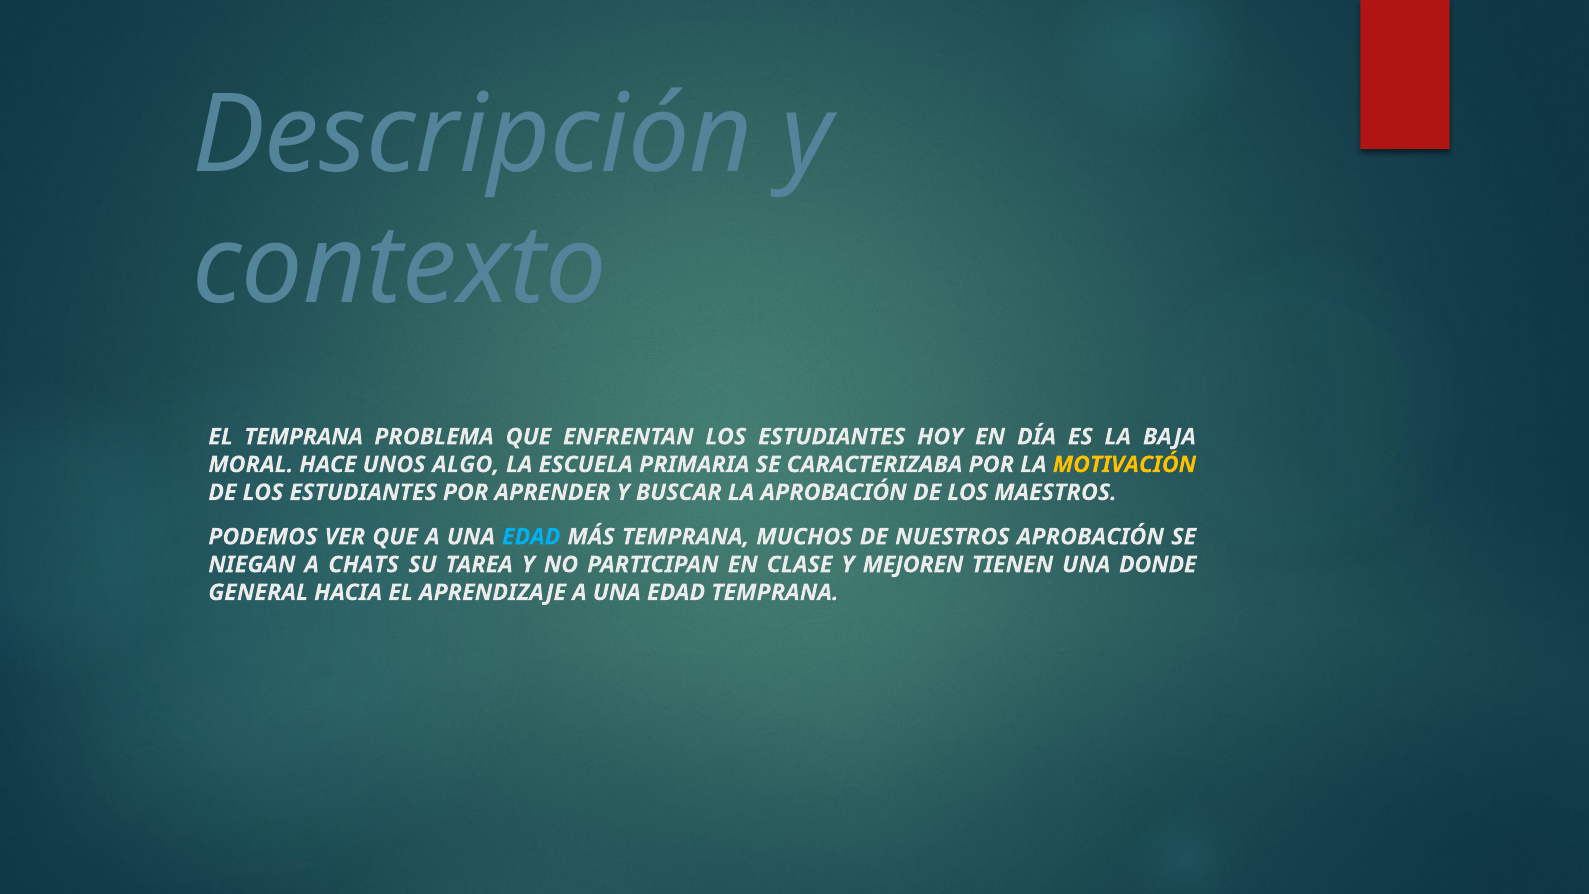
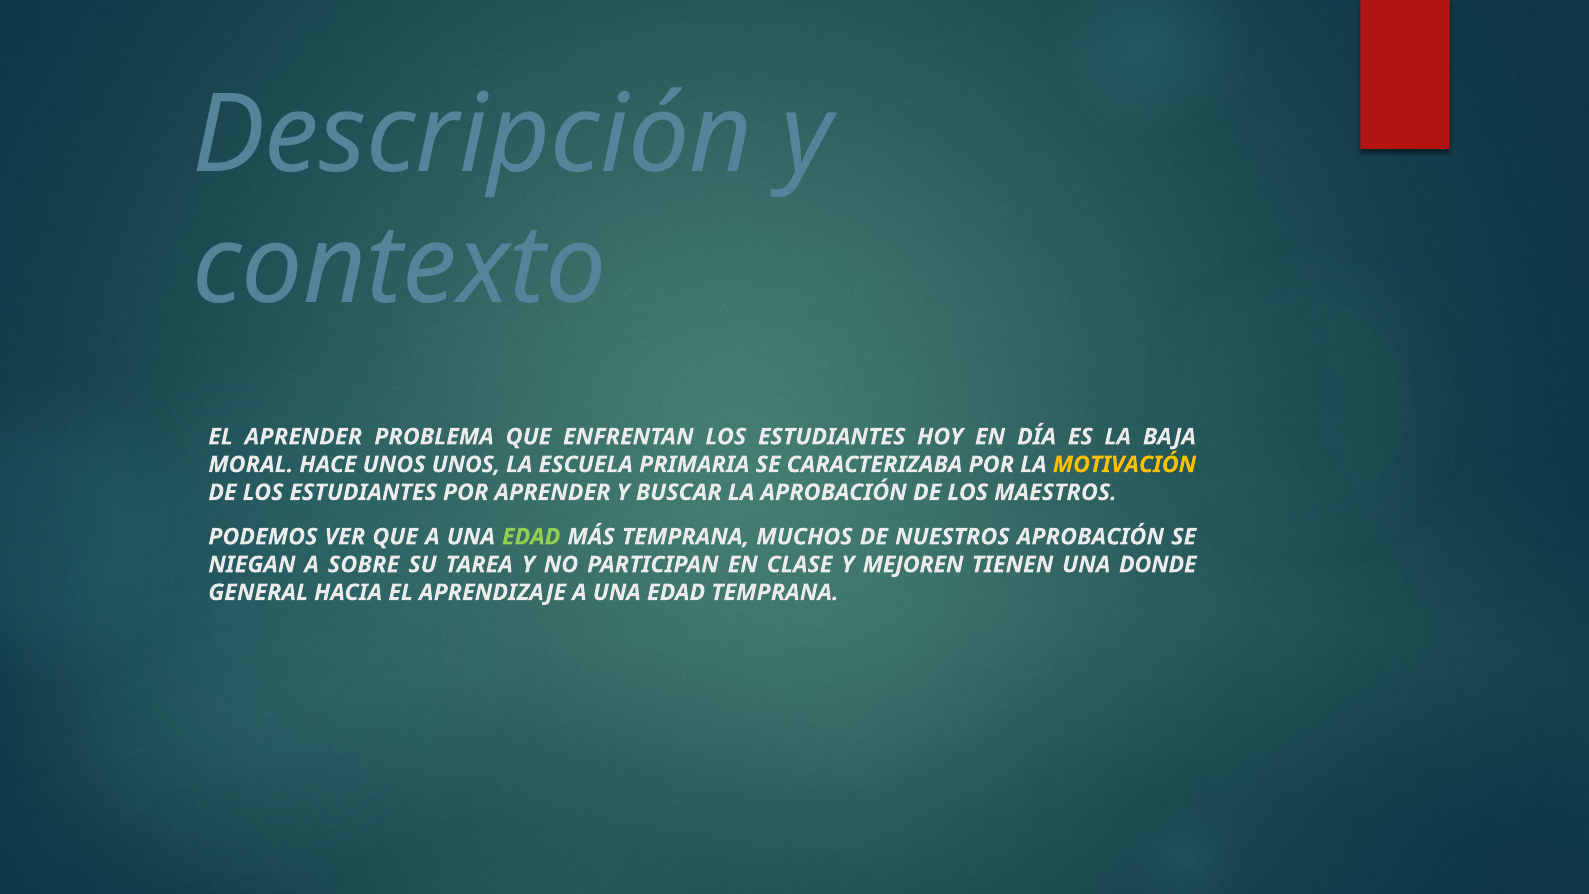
EL TEMPRANA: TEMPRANA -> APRENDER
UNOS ALGO: ALGO -> UNOS
EDAD at (531, 537) colour: light blue -> light green
CHATS: CHATS -> SOBRE
